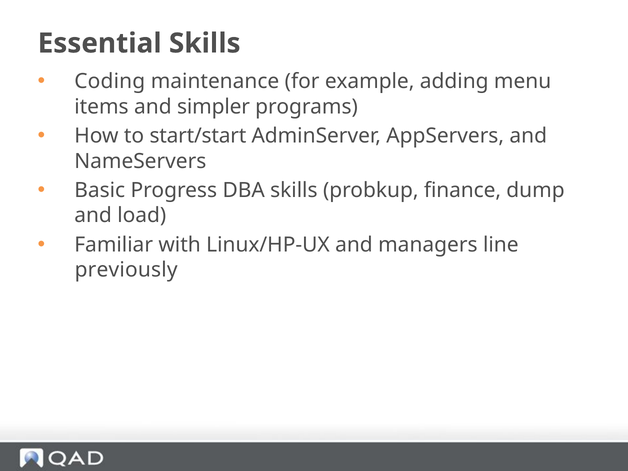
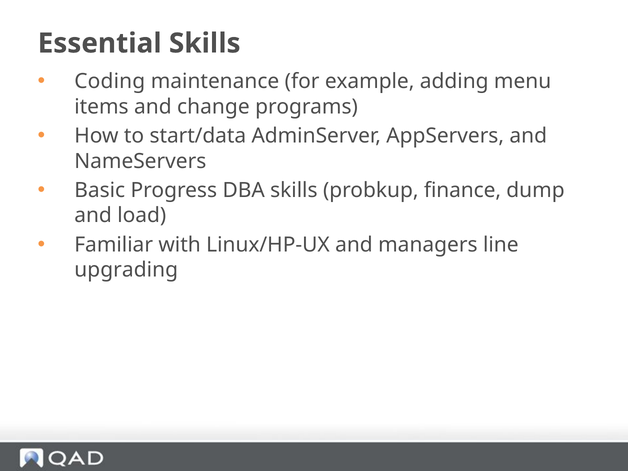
simpler: simpler -> change
start/start: start/start -> start/data
previously: previously -> upgrading
